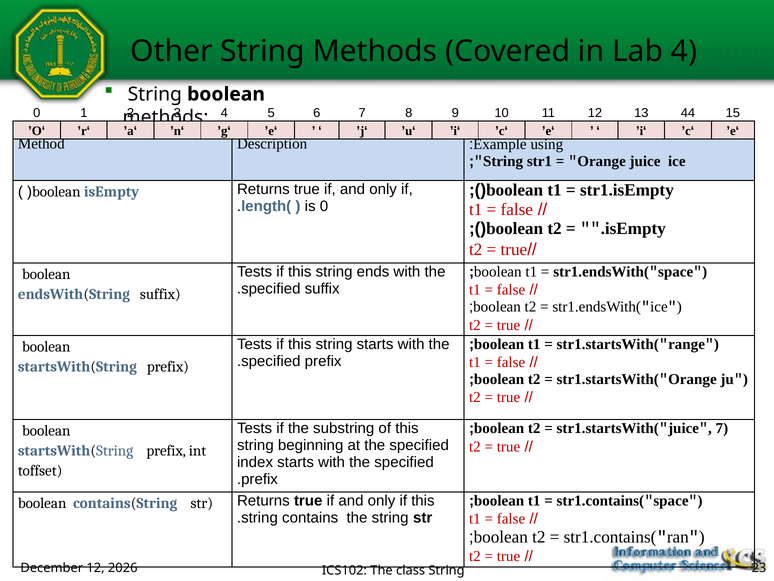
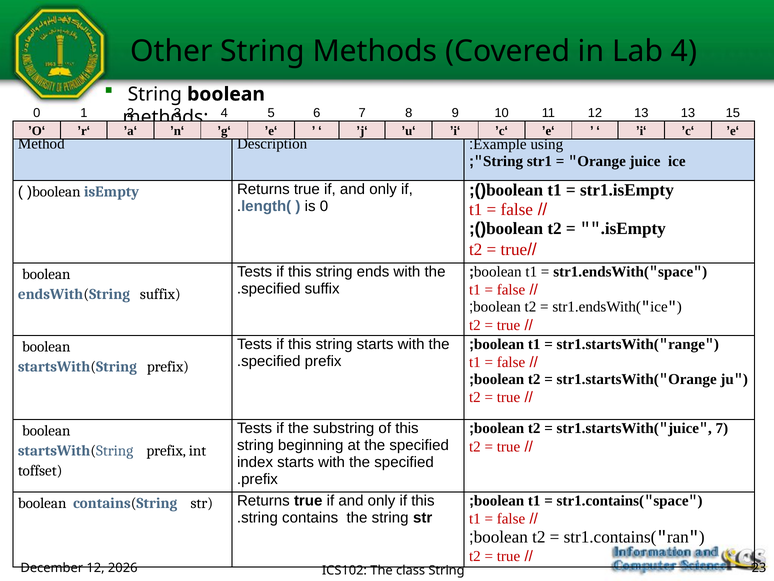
13 44: 44 -> 13
